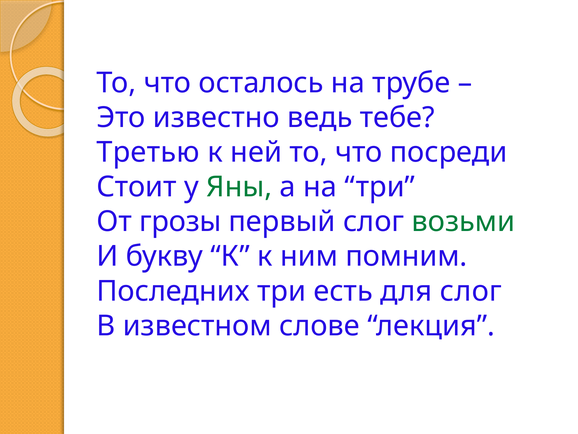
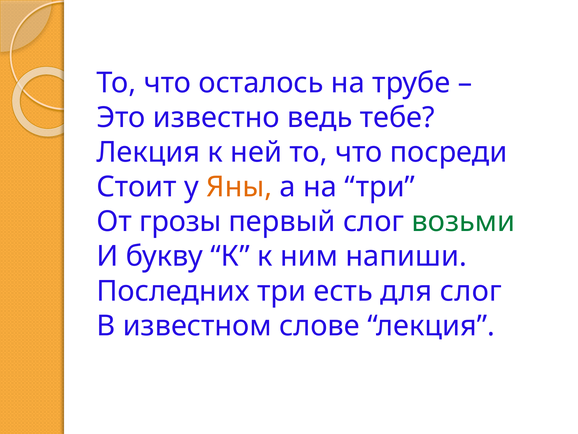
Третью at (148, 152): Третью -> Лекция
Яны colour: green -> orange
помним: помним -> напиши
